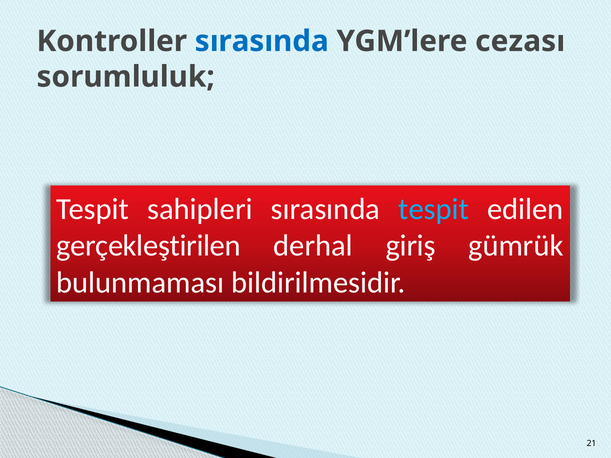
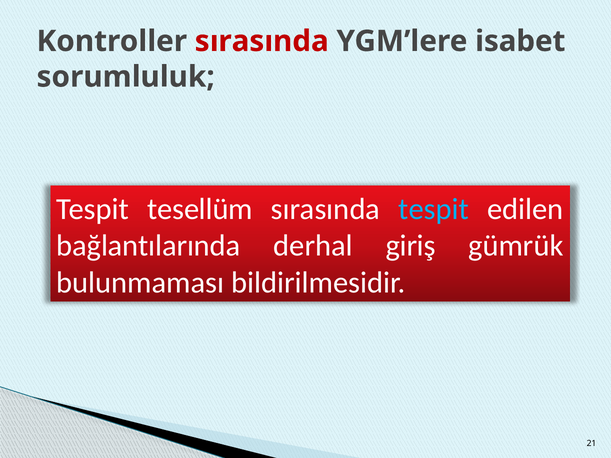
sırasında at (262, 41) colour: blue -> red
cezası: cezası -> isabet
sahipleri: sahipleri -> tesellüm
gerçekleştirilen: gerçekleştirilen -> bağlantılarında
